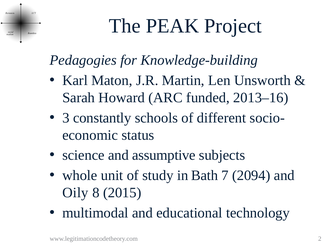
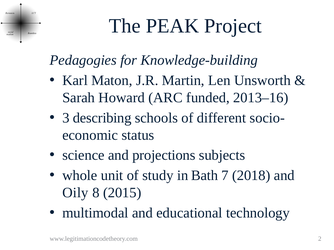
constantly: constantly -> describing
assumptive: assumptive -> projections
2094: 2094 -> 2018
